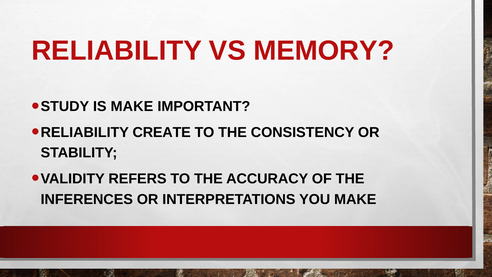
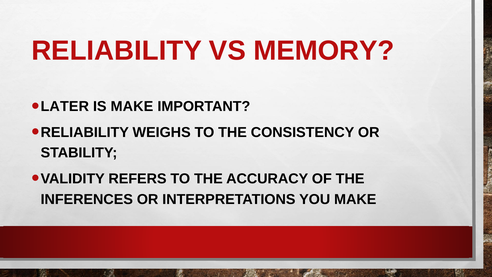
STUDY: STUDY -> LATER
CREATE: CREATE -> WEIGHS
